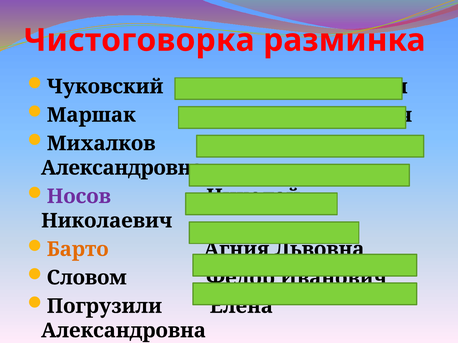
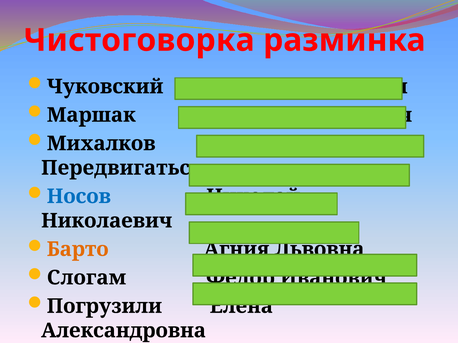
Александровна at (122, 168): Александровна -> Передвигаться
Носов colour: purple -> blue
Словом: Словом -> Слогам
